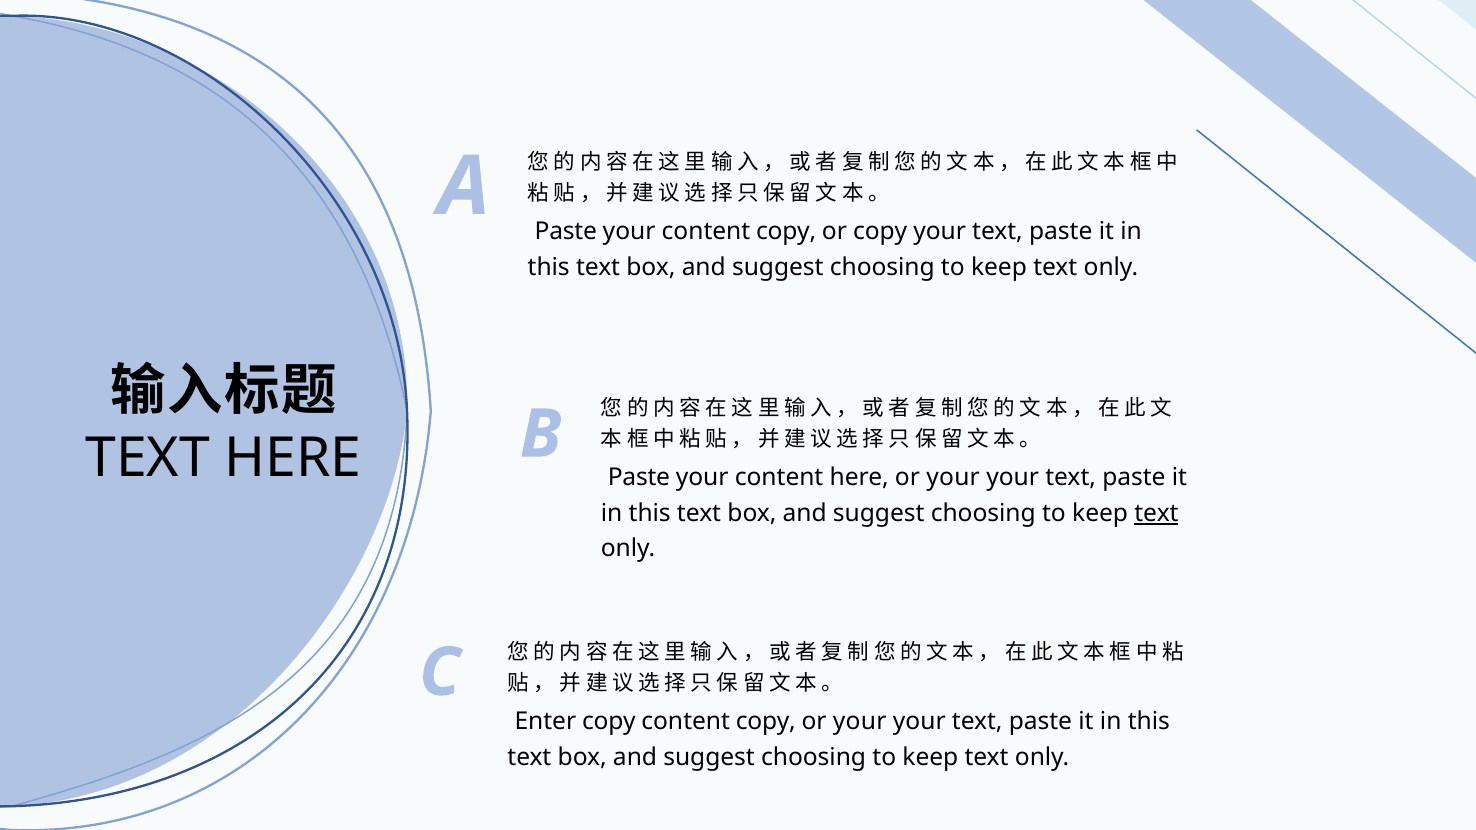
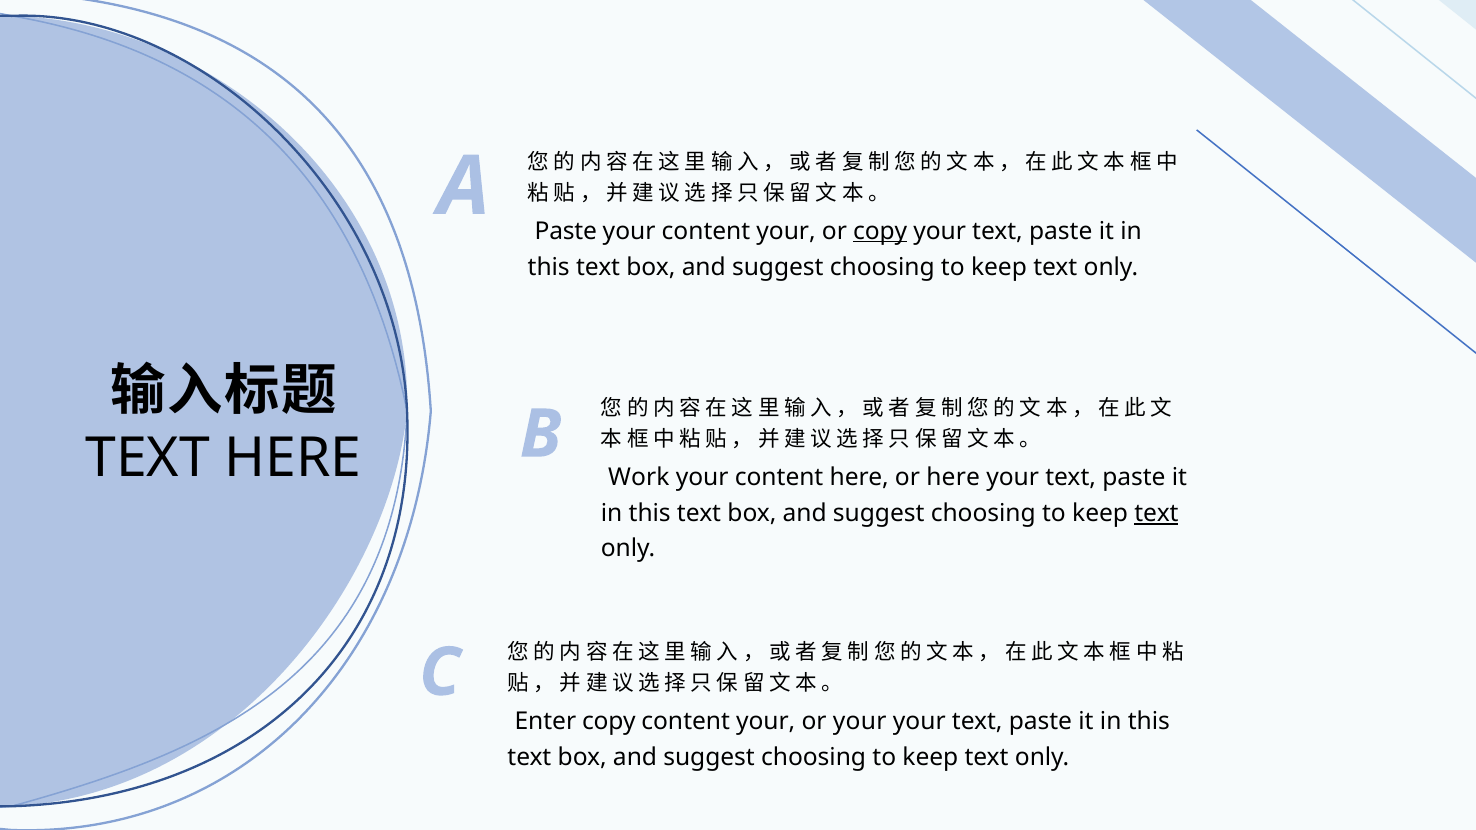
your content copy: copy -> your
copy at (880, 231) underline: none -> present
Paste at (639, 477): Paste -> Work
here or your: your -> here
copy at (766, 721): copy -> your
